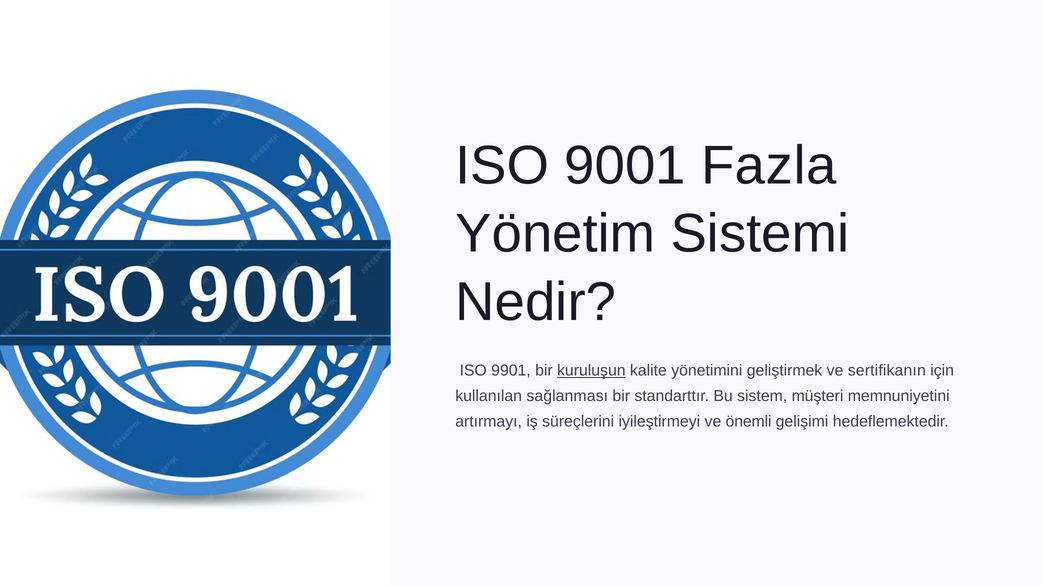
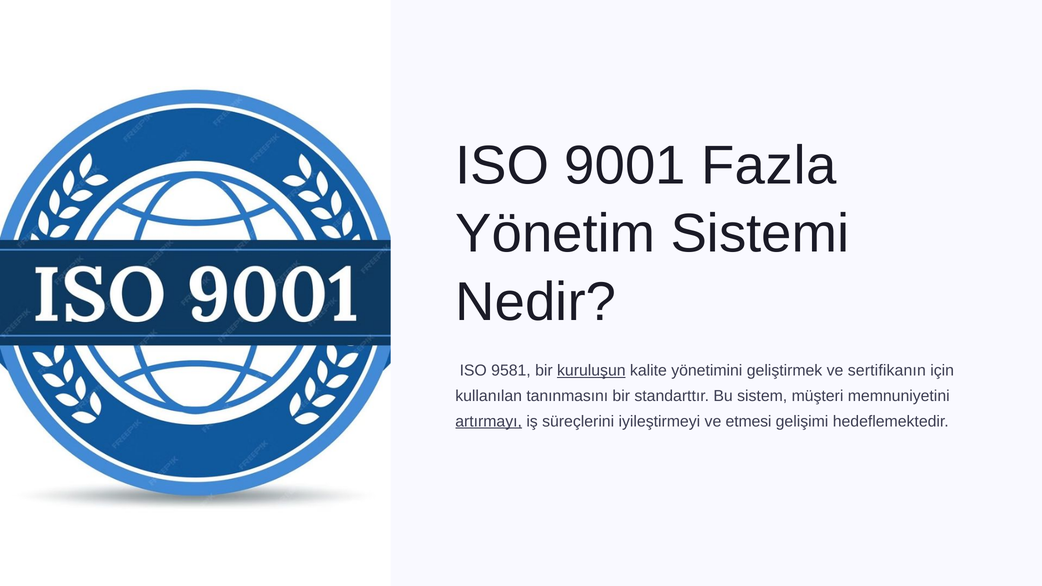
9901: 9901 -> 9581
sağlanması: sağlanması -> tanınmasını
artırmayı underline: none -> present
önemli: önemli -> etmesi
